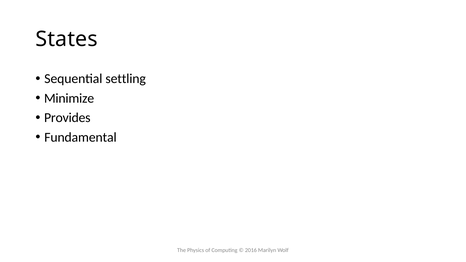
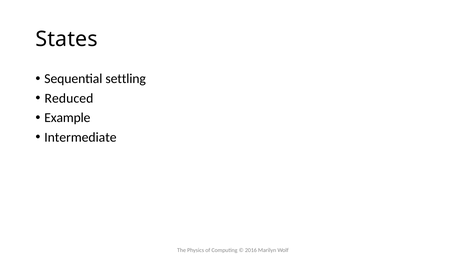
Minimize: Minimize -> Reduced
Provides: Provides -> Example
Fundamental: Fundamental -> Intermediate
